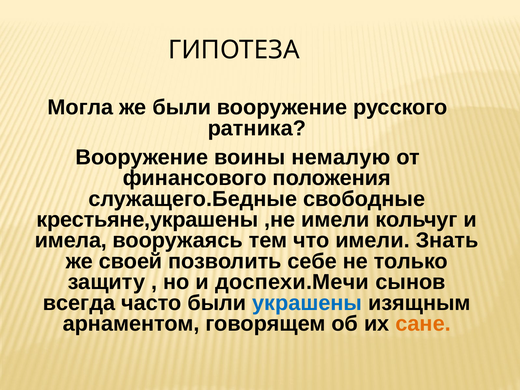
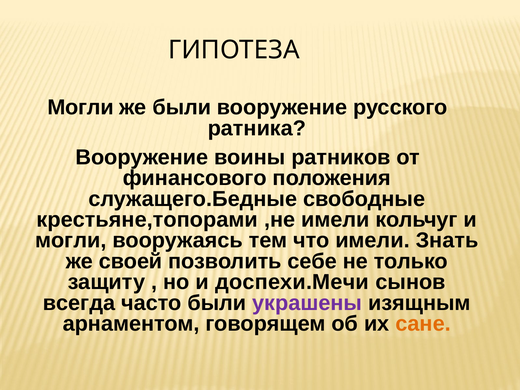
Могла at (81, 107): Могла -> Могли
немалую: немалую -> ратников
крестьяне,украшены: крестьяне,украшены -> крестьяне,топорами
имела at (71, 240): имела -> могли
украшены colour: blue -> purple
